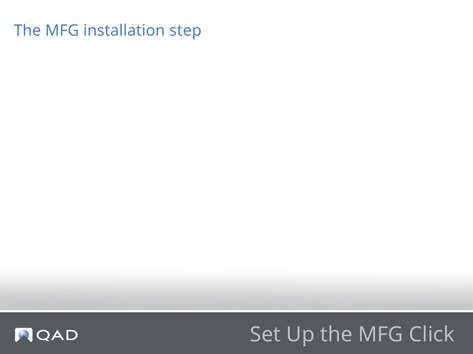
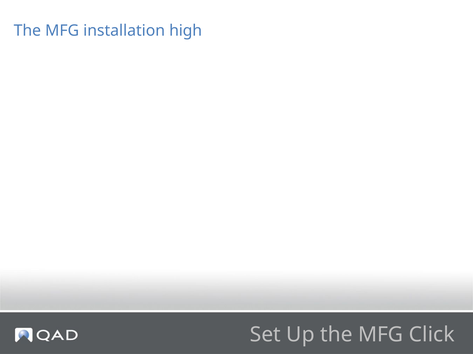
step: step -> high
